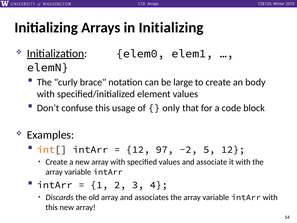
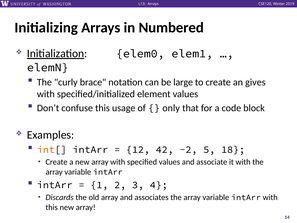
in Initializing: Initializing -> Numbered
body: body -> gives
97: 97 -> 42
5 12: 12 -> 18
